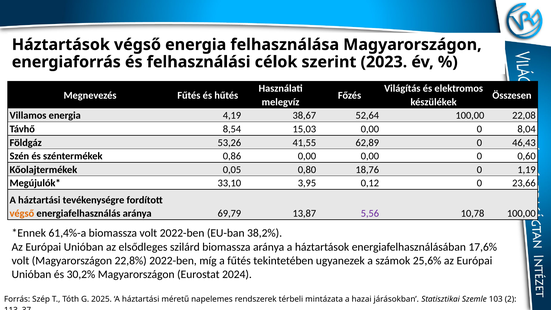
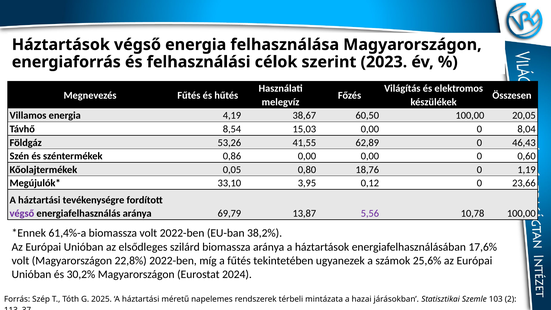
52,64: 52,64 -> 60,50
22,08: 22,08 -> 20,05
végső at (22, 213) colour: orange -> purple
